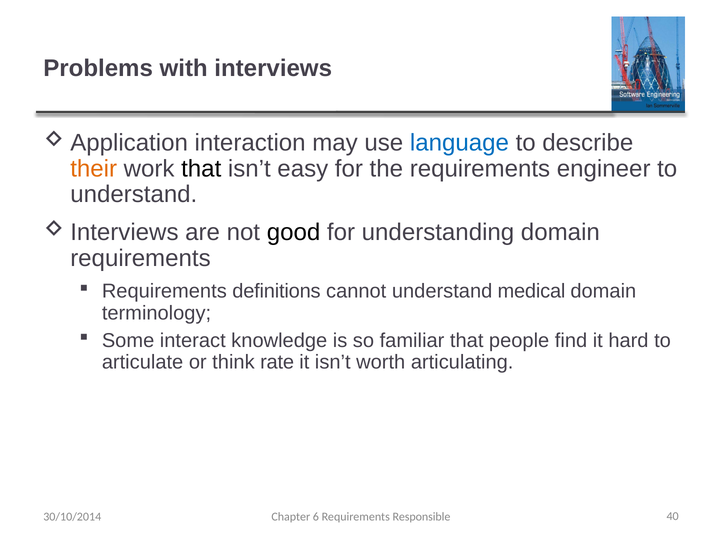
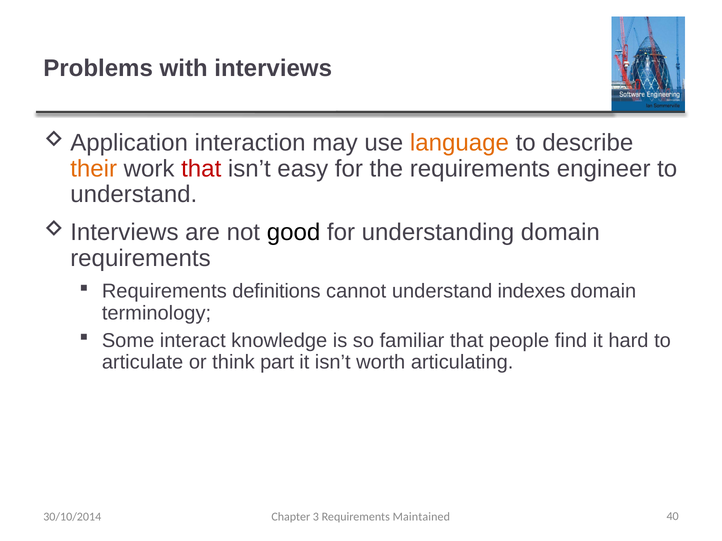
language colour: blue -> orange
that at (201, 169) colour: black -> red
medical: medical -> indexes
rate: rate -> part
6: 6 -> 3
Responsible: Responsible -> Maintained
